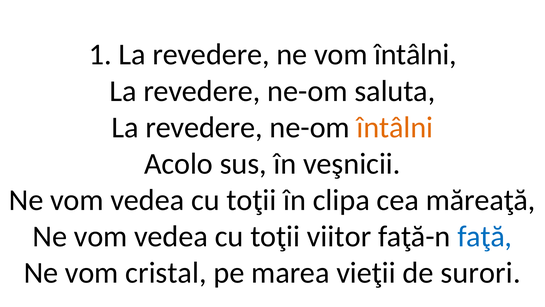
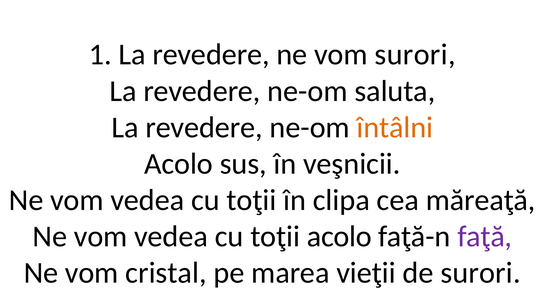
vom întâlni: întâlni -> surori
toţii viitor: viitor -> acolo
faţă colour: blue -> purple
